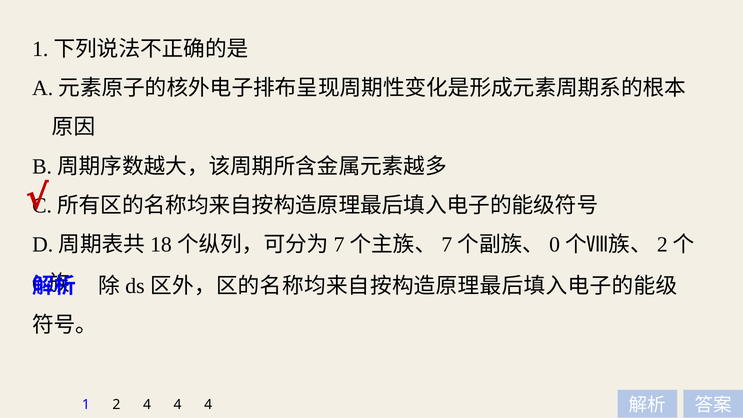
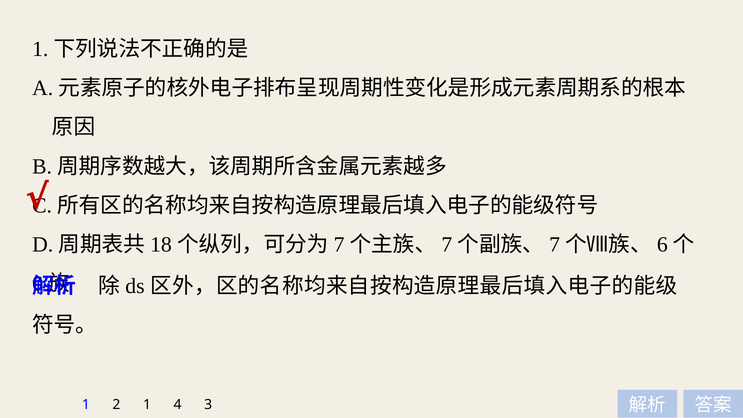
0 at (555, 244): 0 -> 7
2 at (662, 244): 2 -> 6
2 4: 4 -> 1
4 at (208, 405): 4 -> 3
